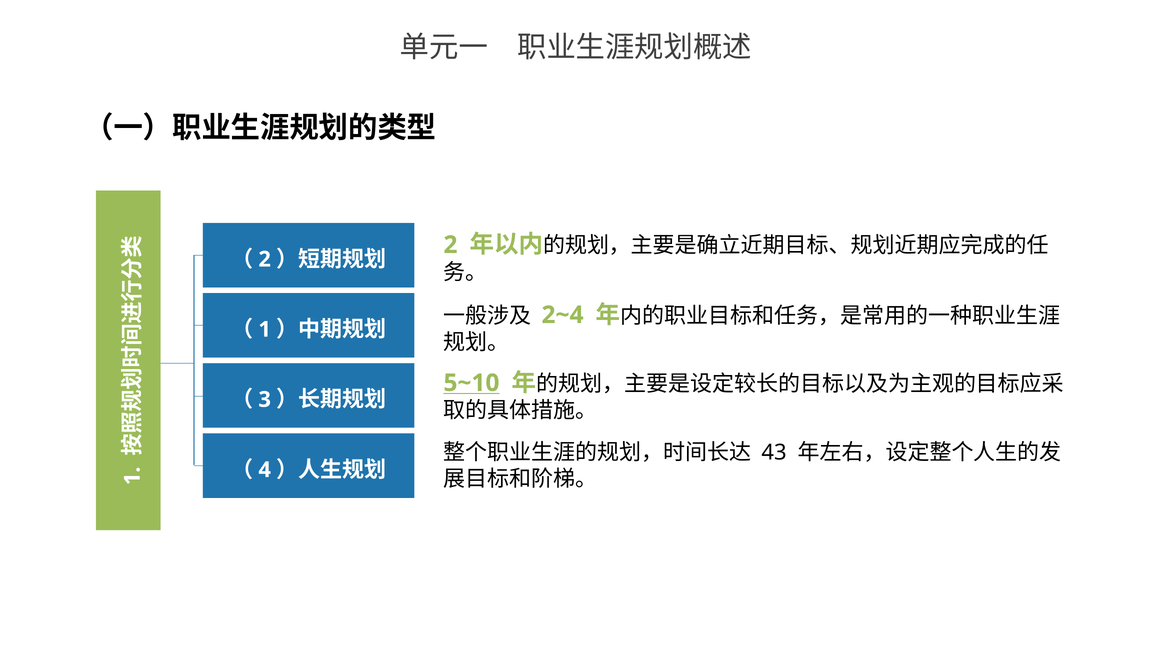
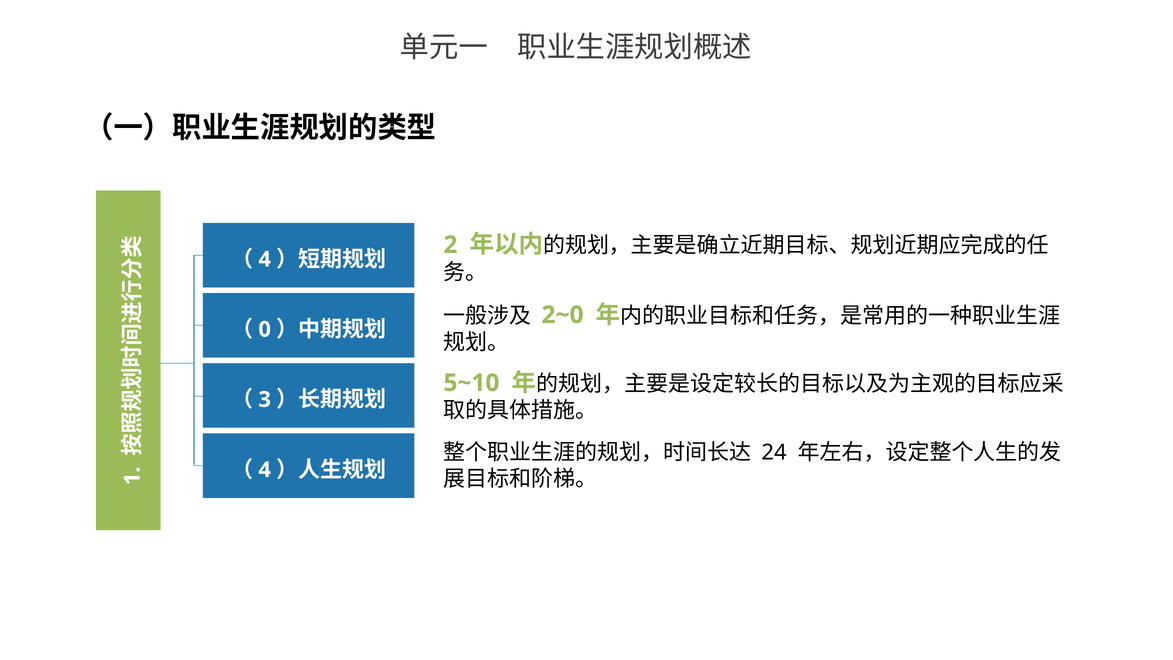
2 at (265, 259): 2 -> 4
2~4: 2~4 -> 2~0
1 at (265, 329): 1 -> 0
5~10 underline: present -> none
43: 43 -> 24
